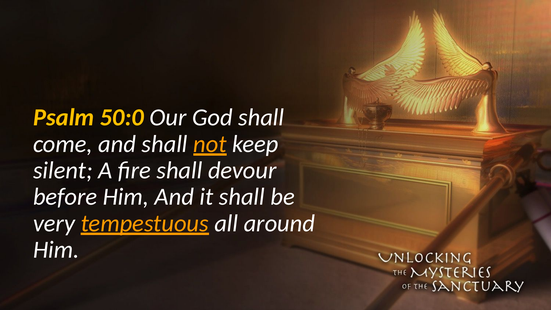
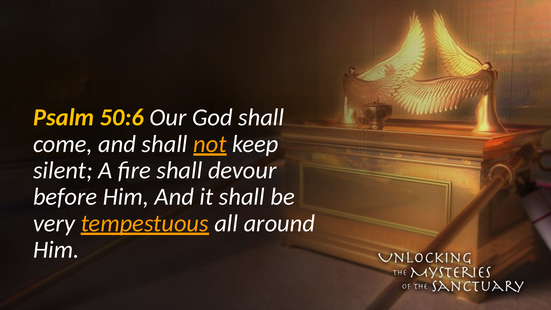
50:0: 50:0 -> 50:6
